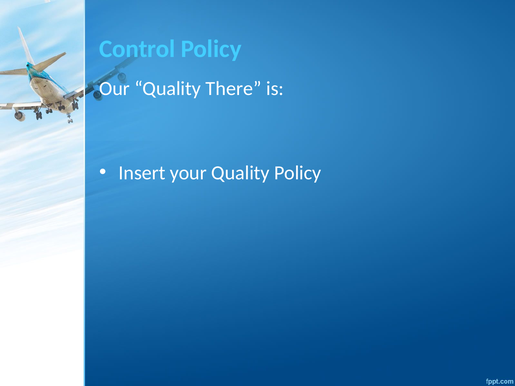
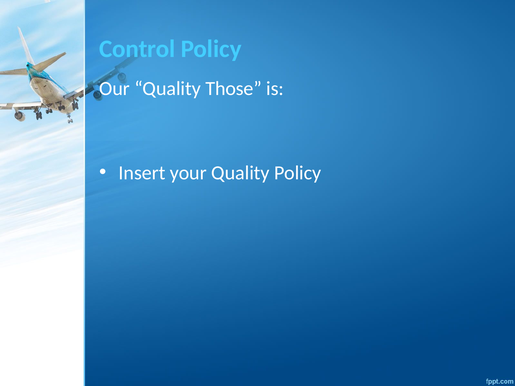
There: There -> Those
